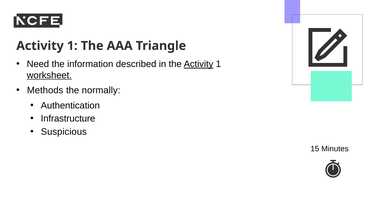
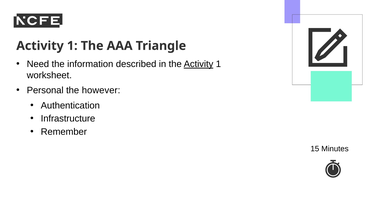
worksheet underline: present -> none
Methods: Methods -> Personal
normally: normally -> however
Suspicious: Suspicious -> Remember
